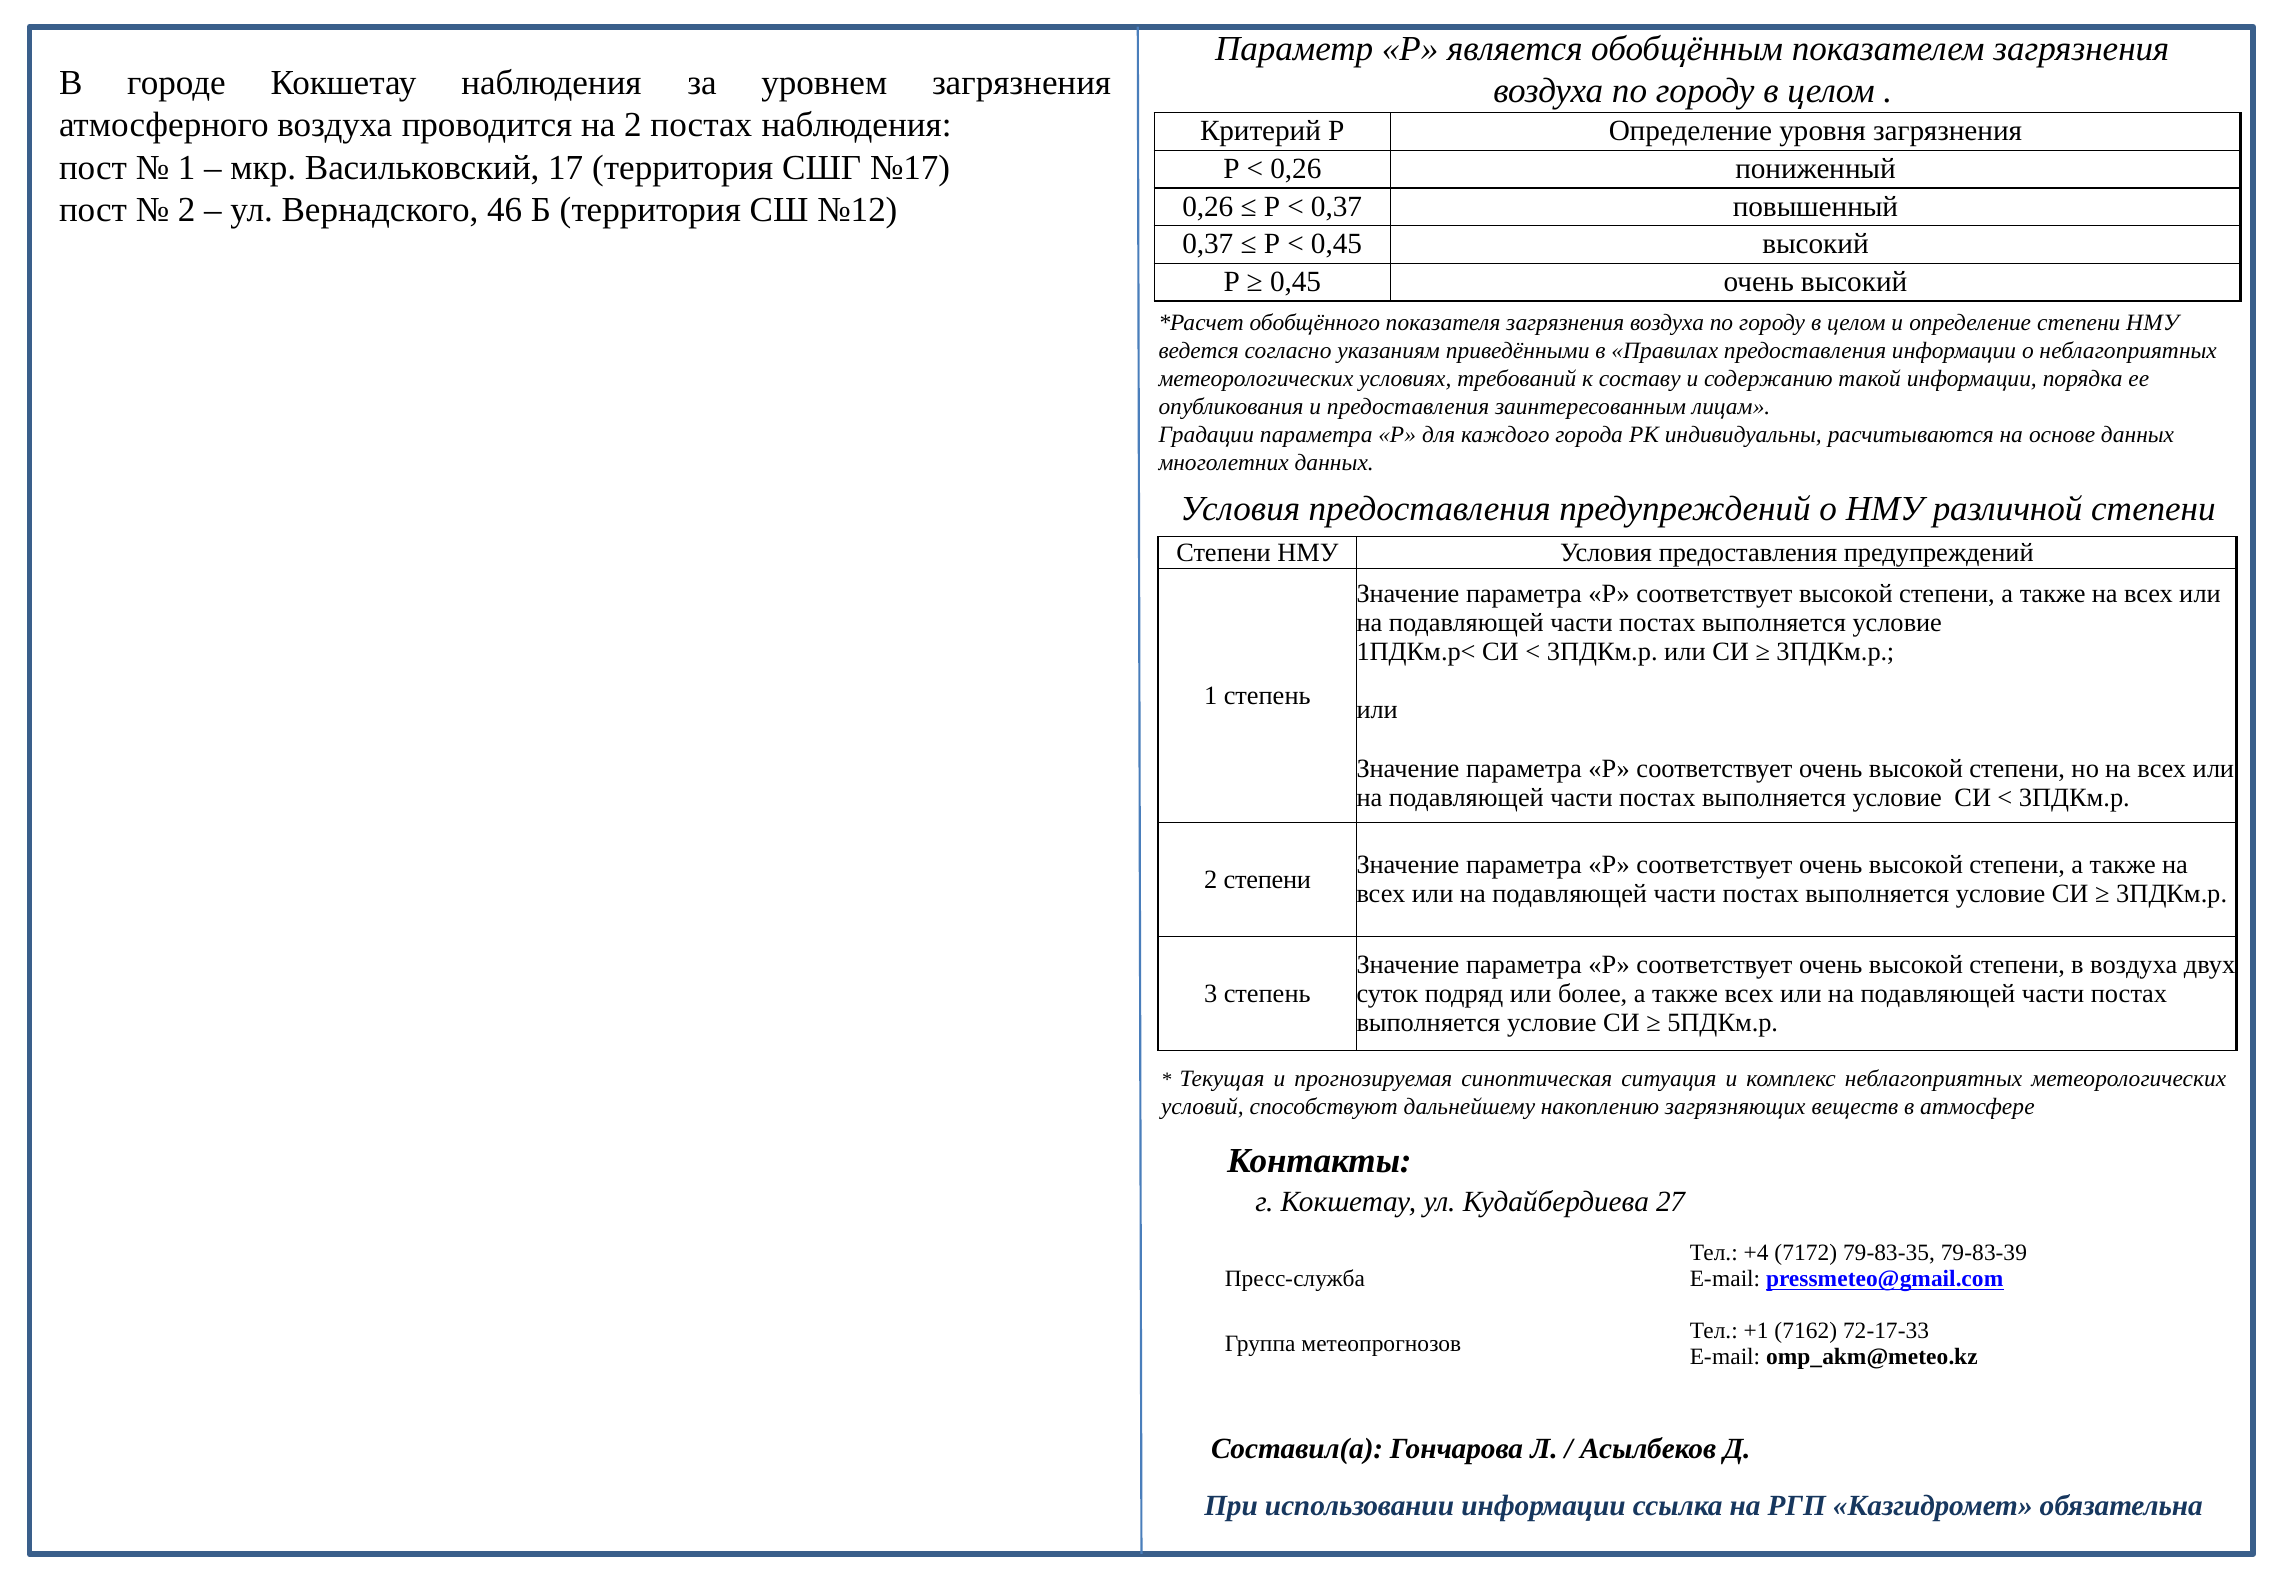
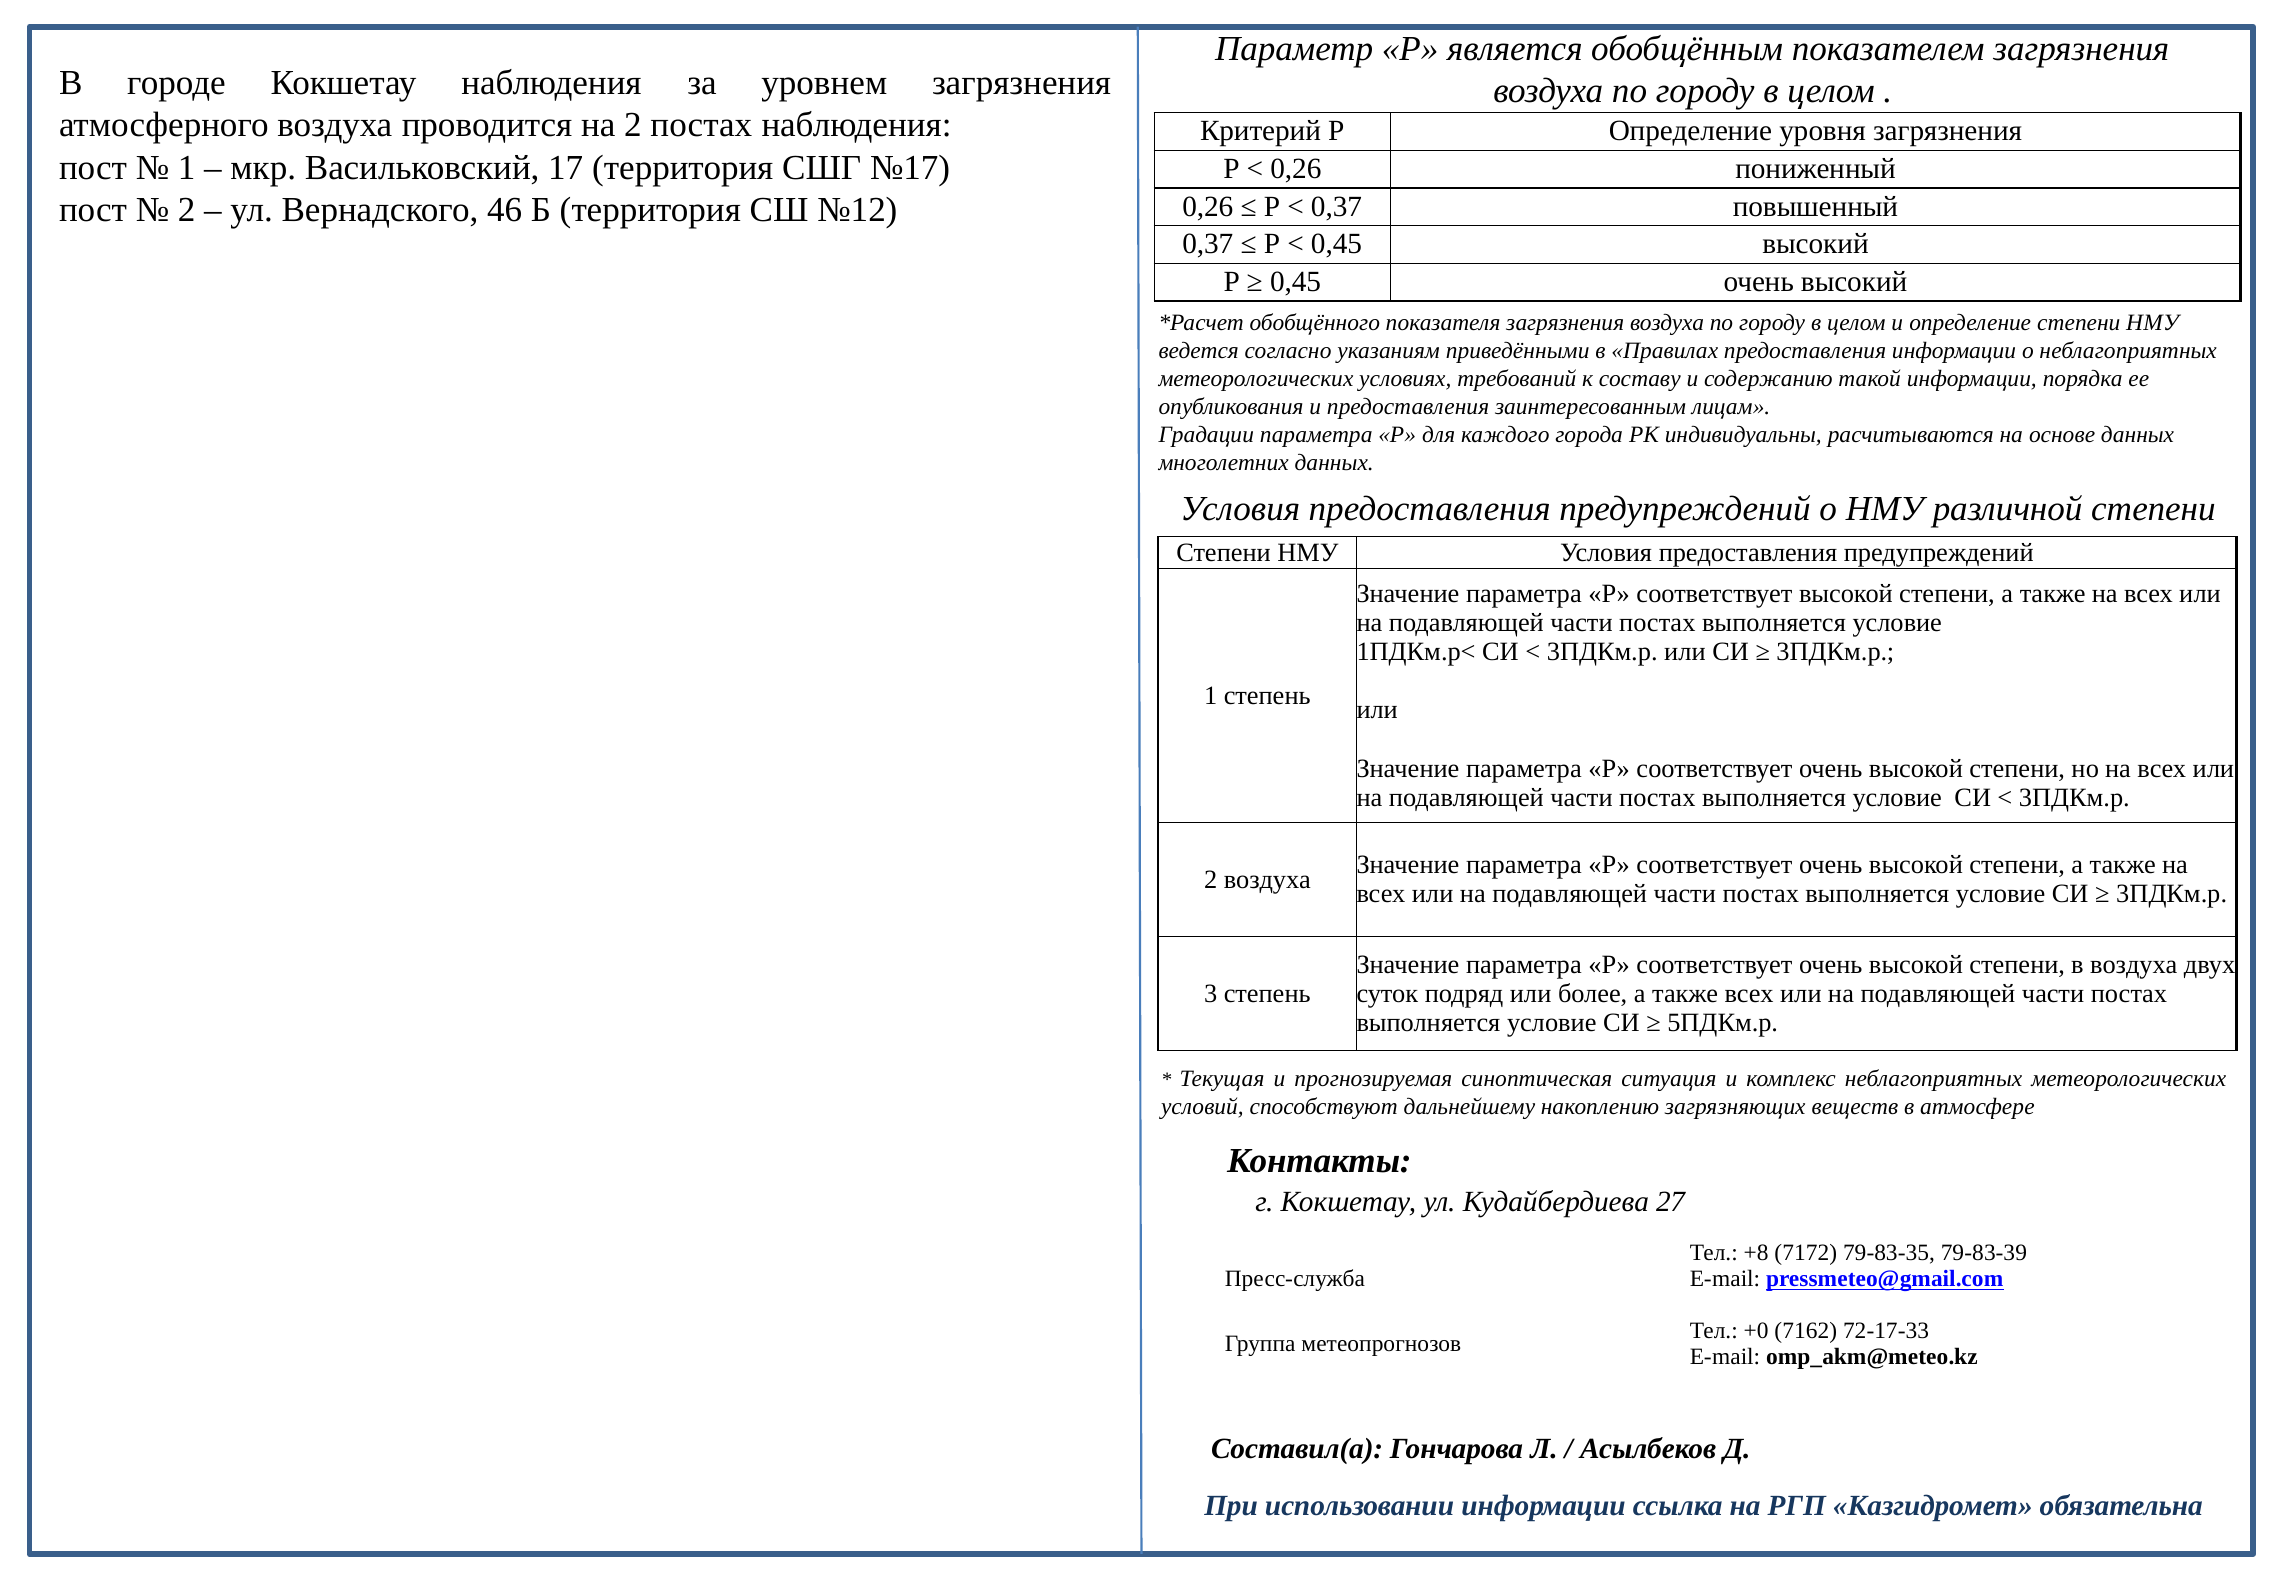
2 степени: степени -> воздуха
+4: +4 -> +8
+1: +1 -> +0
